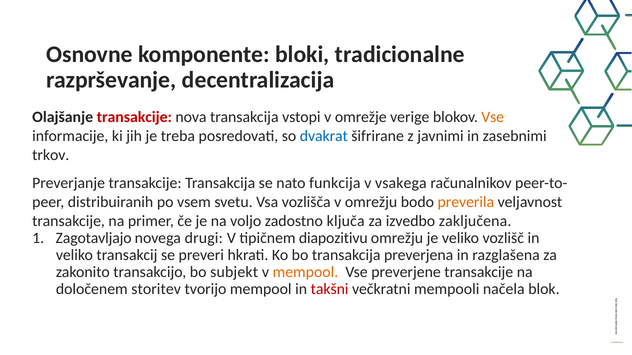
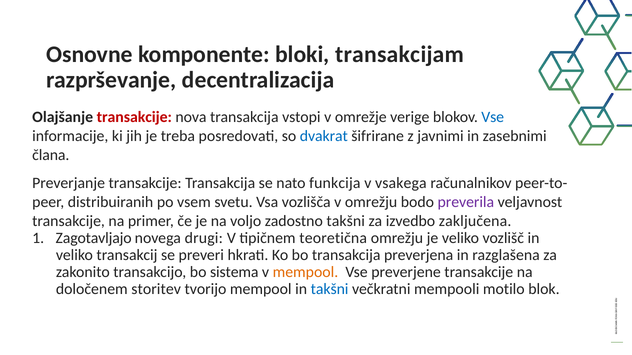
tradicionalne: tradicionalne -> transakcijam
Vse at (493, 117) colour: orange -> blue
trkov: trkov -> člana
preverila colour: orange -> purple
zadostno ključa: ključa -> takšni
diapozitivu: diapozitivu -> teoretična
subjekt: subjekt -> sistema
takšni at (330, 289) colour: red -> blue
načela: načela -> motilo
